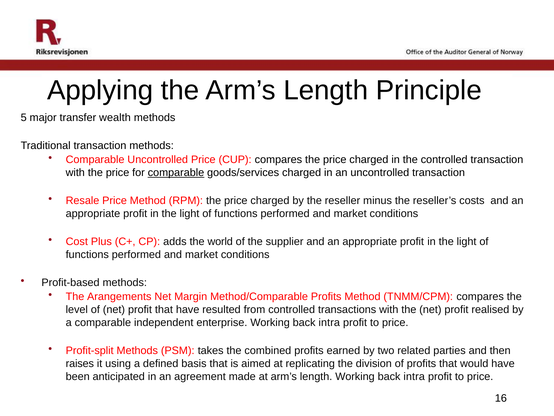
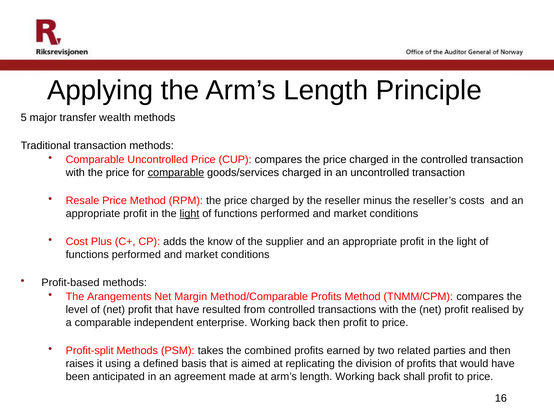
light at (189, 213) underline: none -> present
world: world -> know
enterprise Working back intra: intra -> then
length Working back intra: intra -> shall
